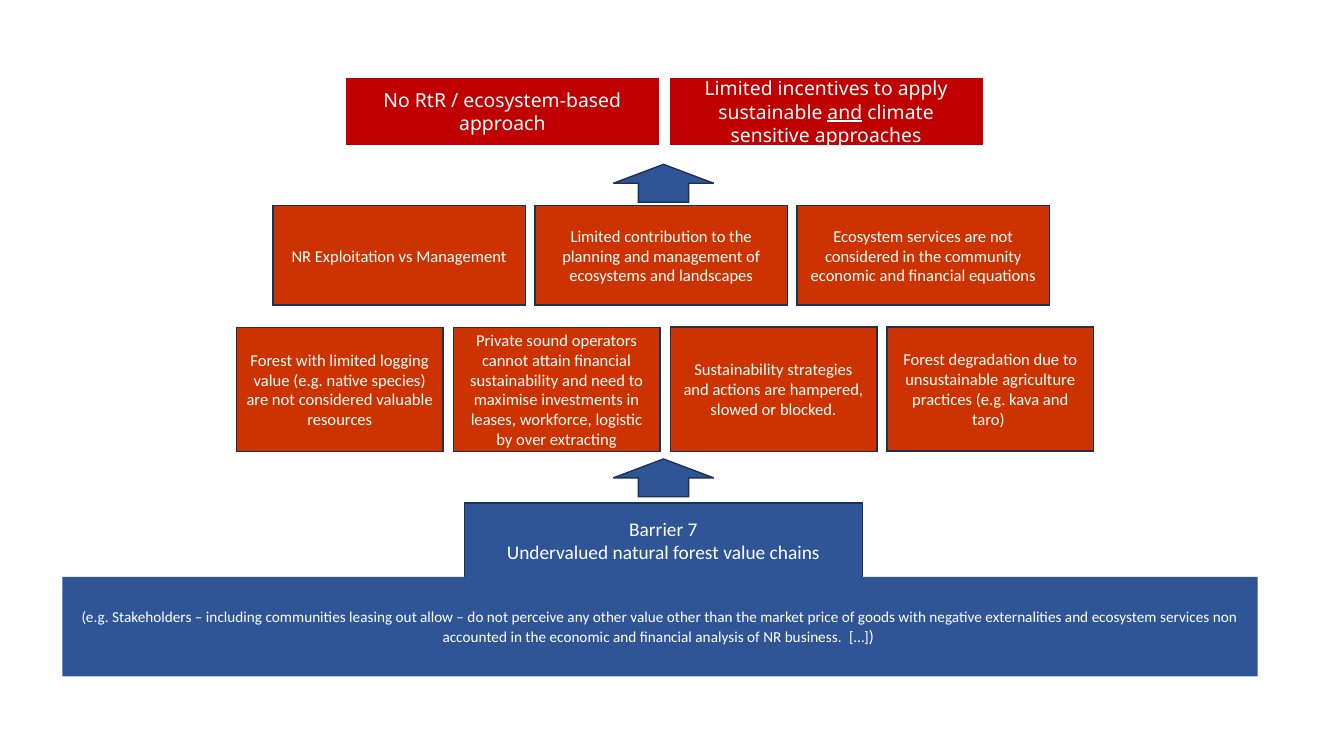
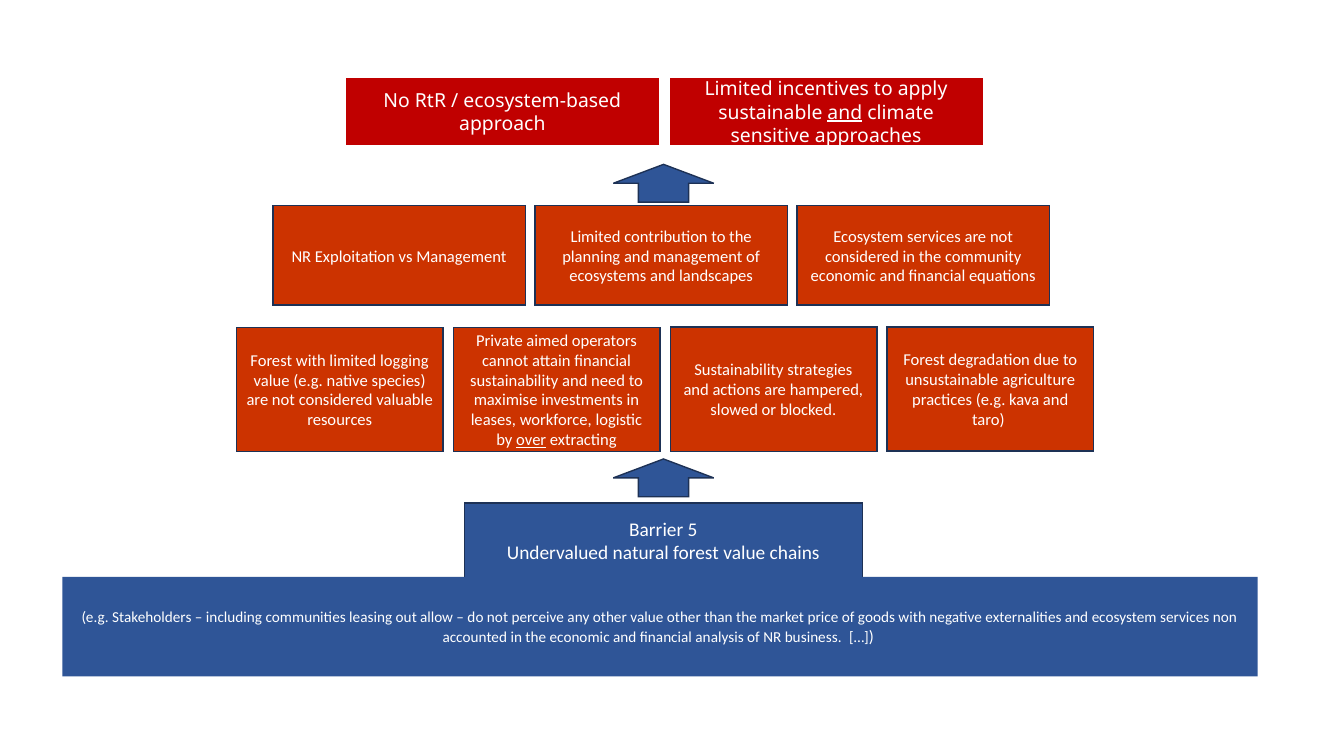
sound: sound -> aimed
over underline: none -> present
7: 7 -> 5
